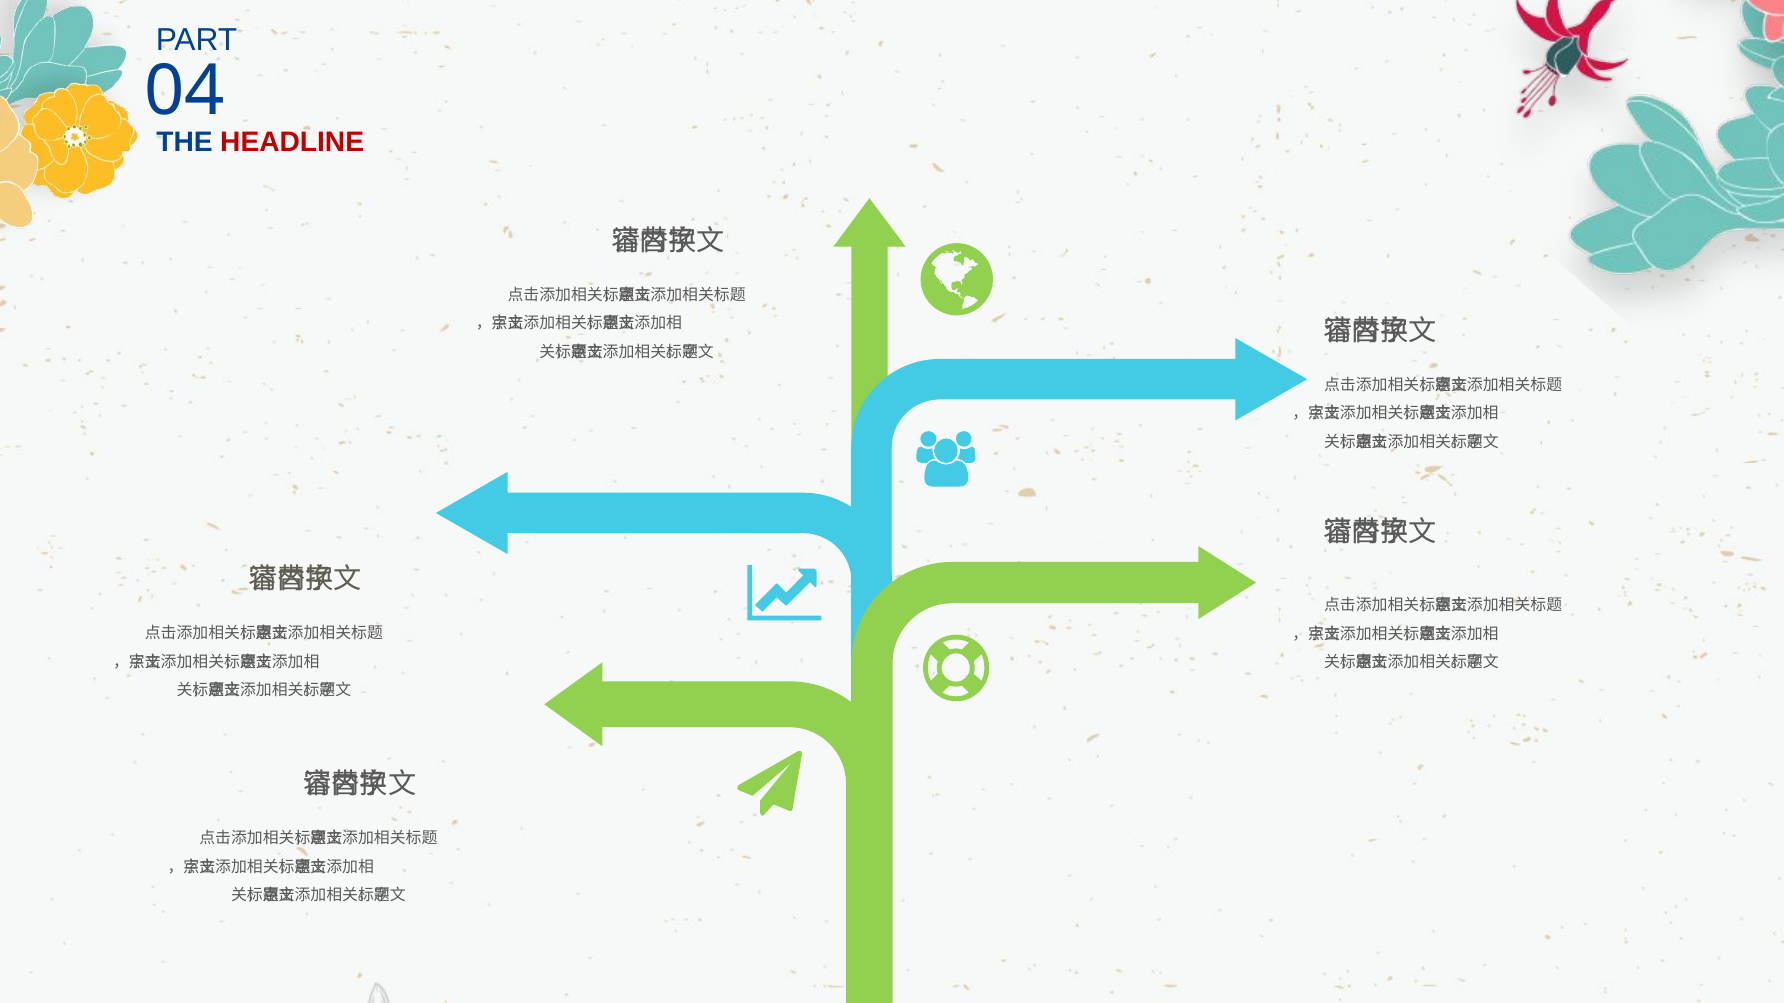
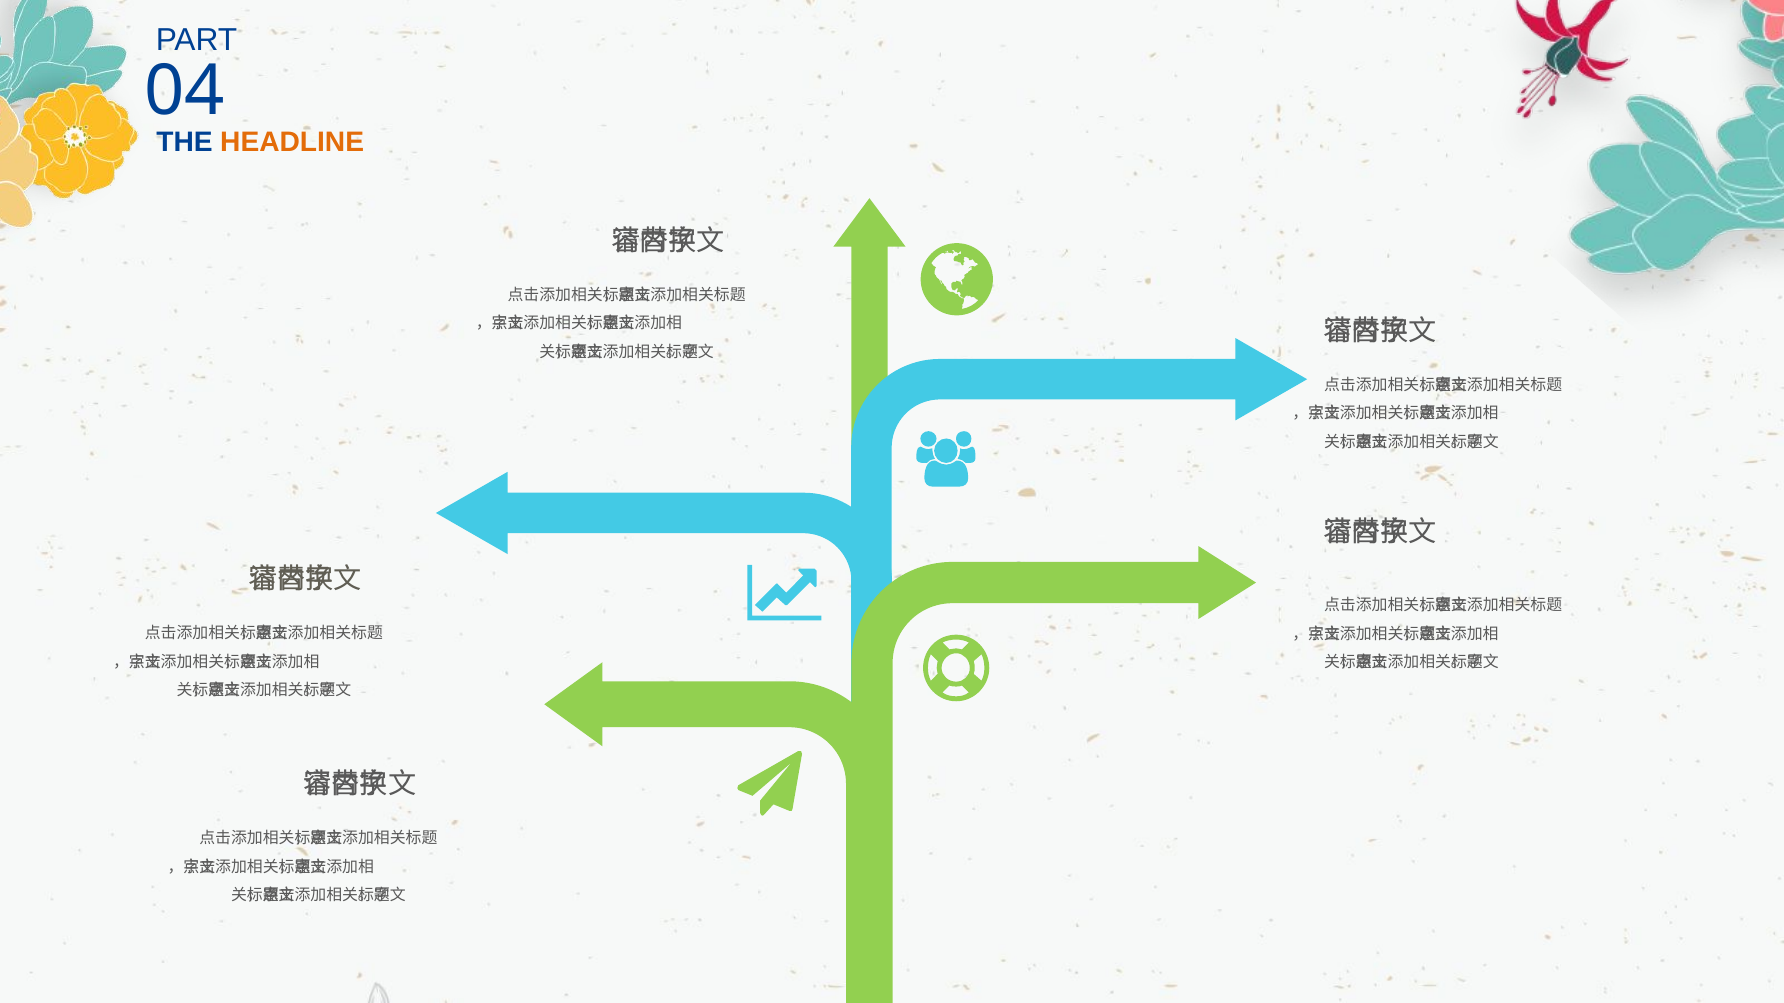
HEADLINE colour: red -> orange
